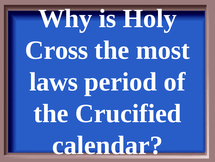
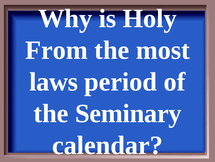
Cross: Cross -> From
Crucified: Crucified -> Seminary
